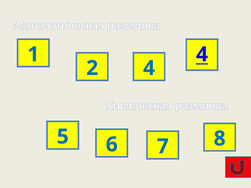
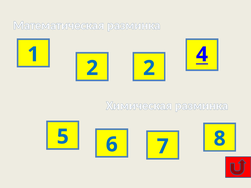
2 4: 4 -> 2
